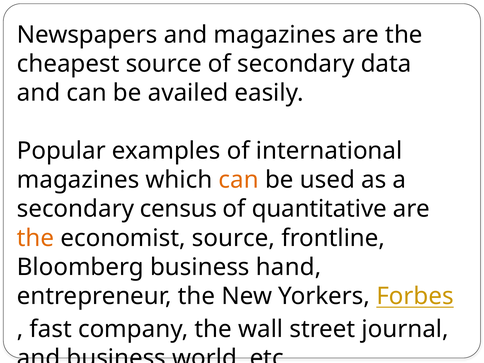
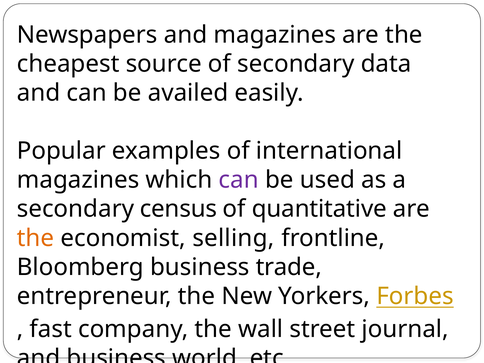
can at (239, 180) colour: orange -> purple
economist source: source -> selling
hand: hand -> trade
